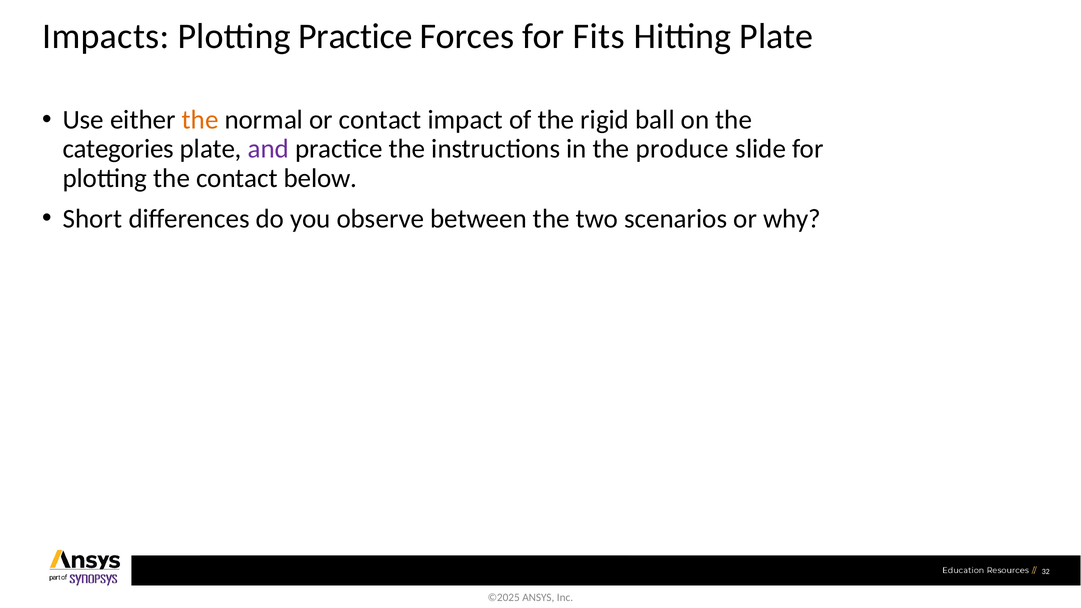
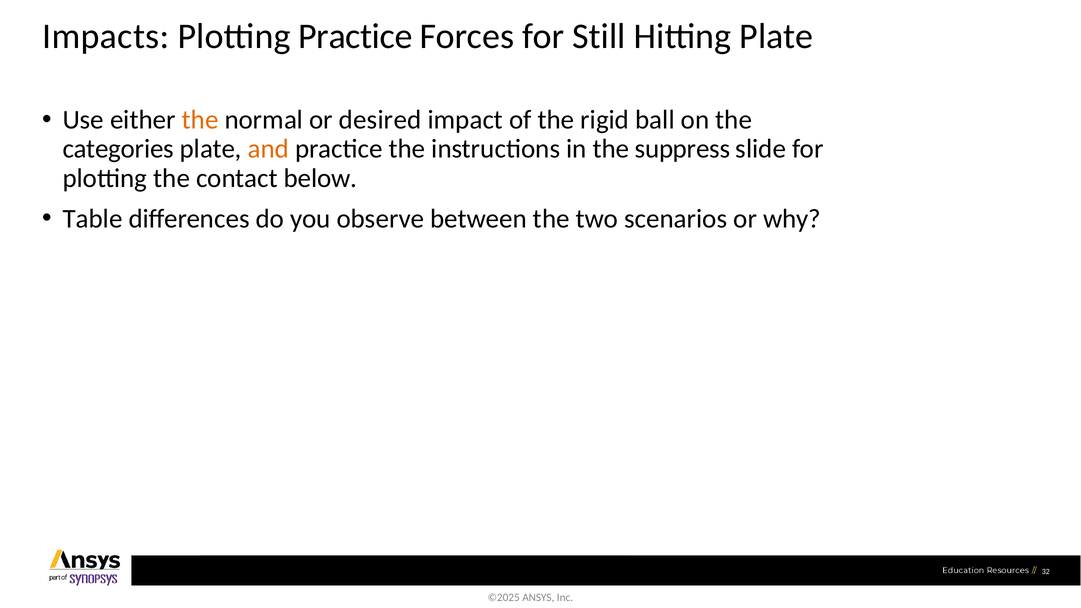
Fits: Fits -> Still
or contact: contact -> desired
and colour: purple -> orange
produce: produce -> suppress
Short: Short -> Table
